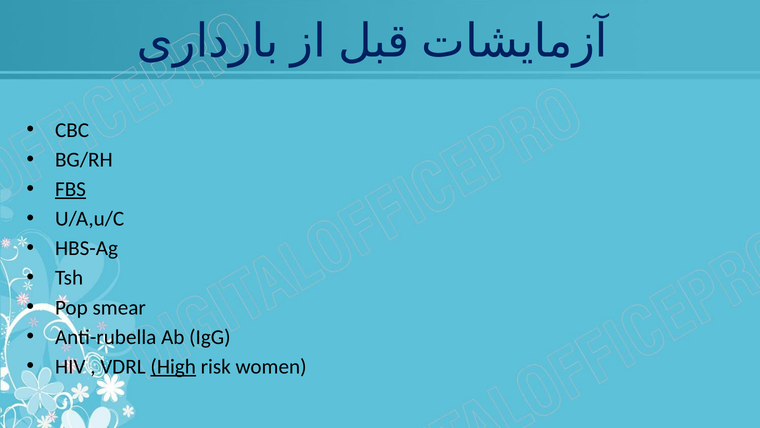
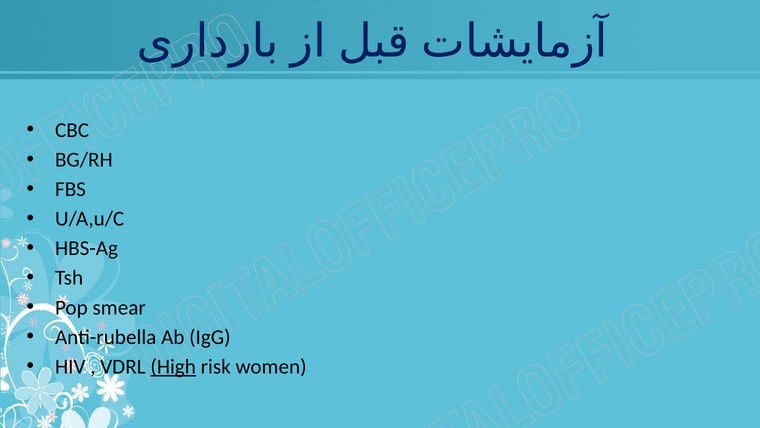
FBS underline: present -> none
